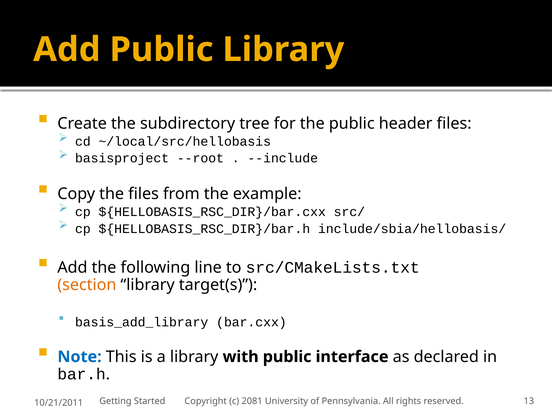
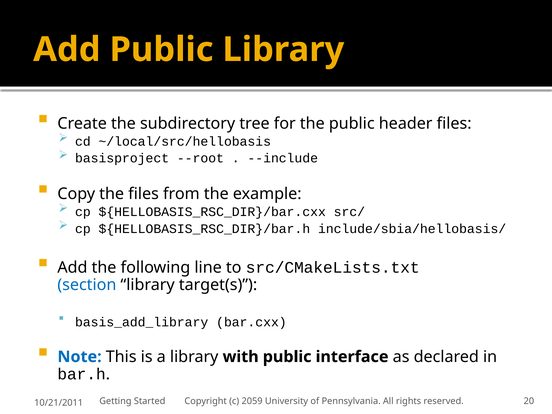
section colour: orange -> blue
2081: 2081 -> 2059
13: 13 -> 20
